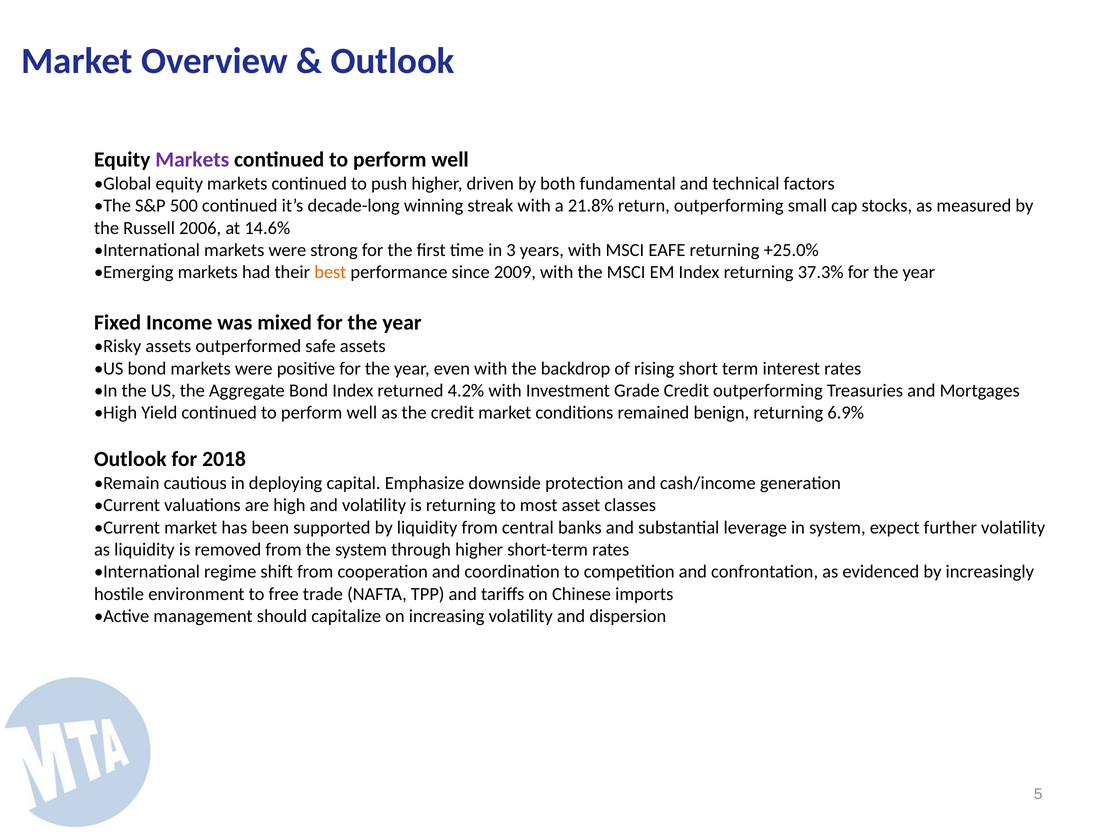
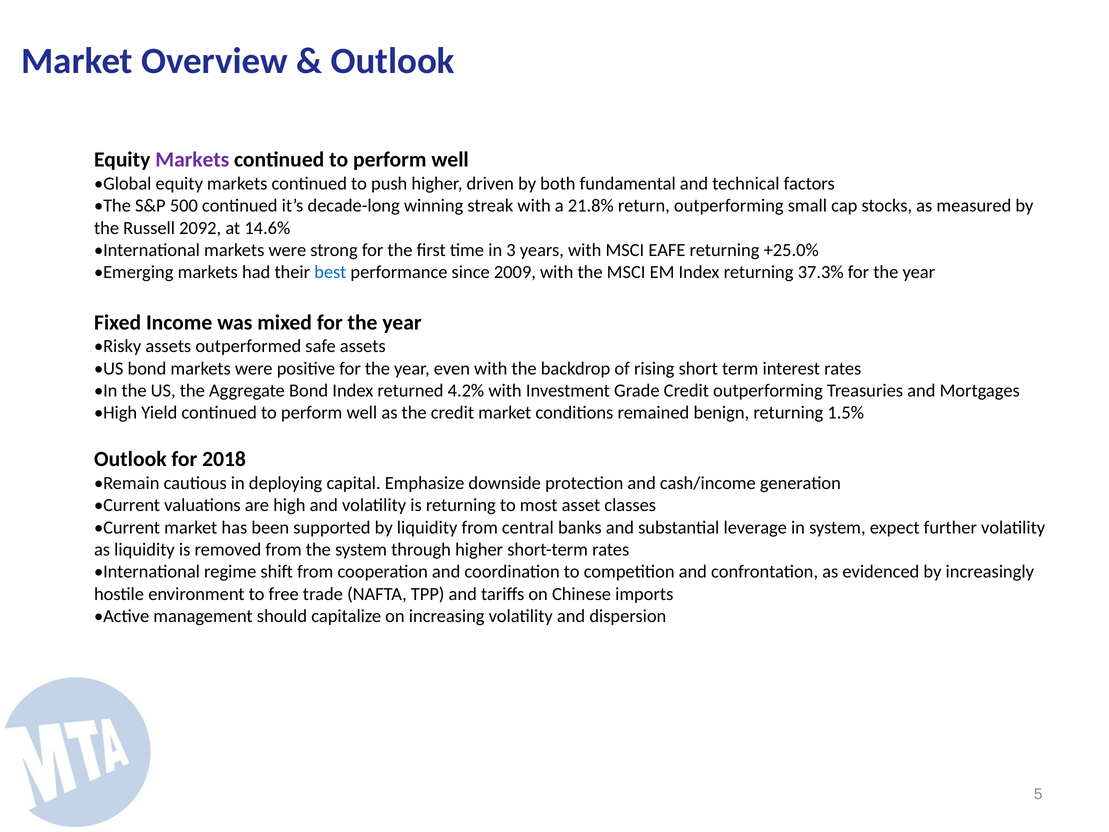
2006: 2006 -> 2092
best colour: orange -> blue
6.9%: 6.9% -> 1.5%
